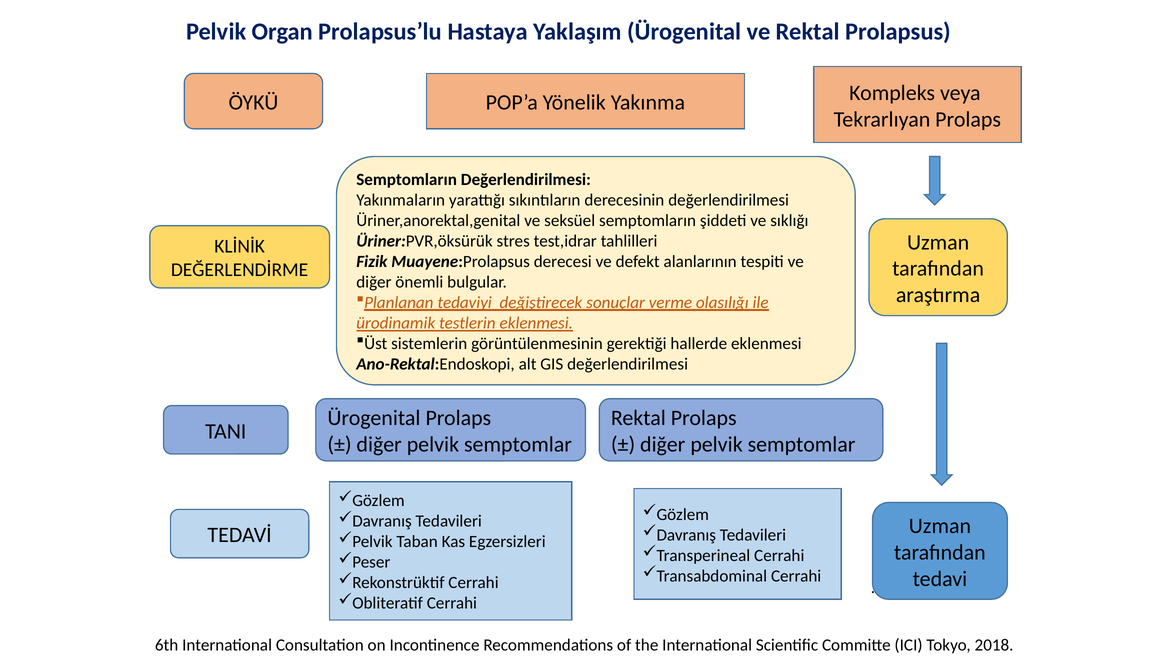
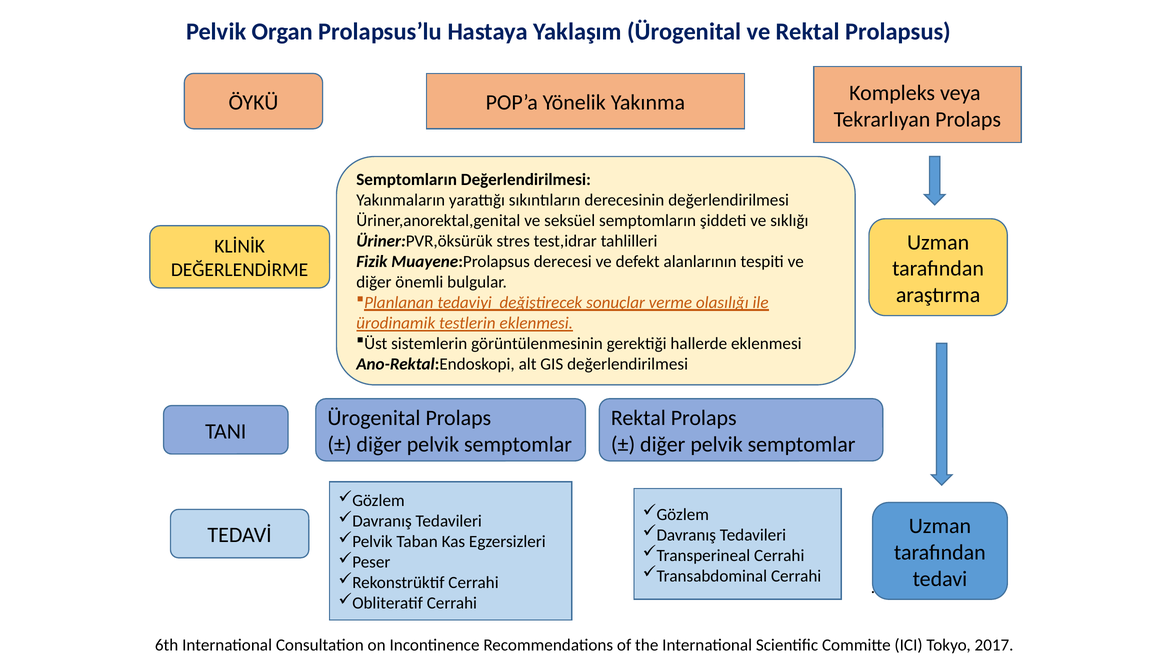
2018: 2018 -> 2017
